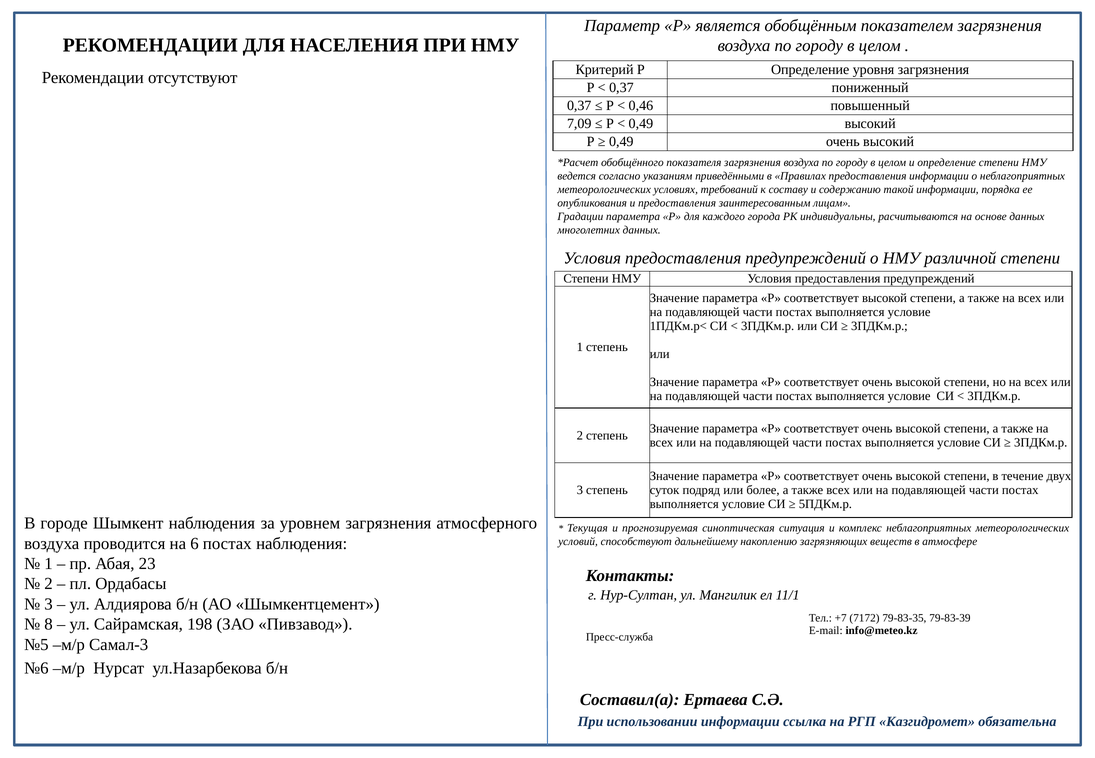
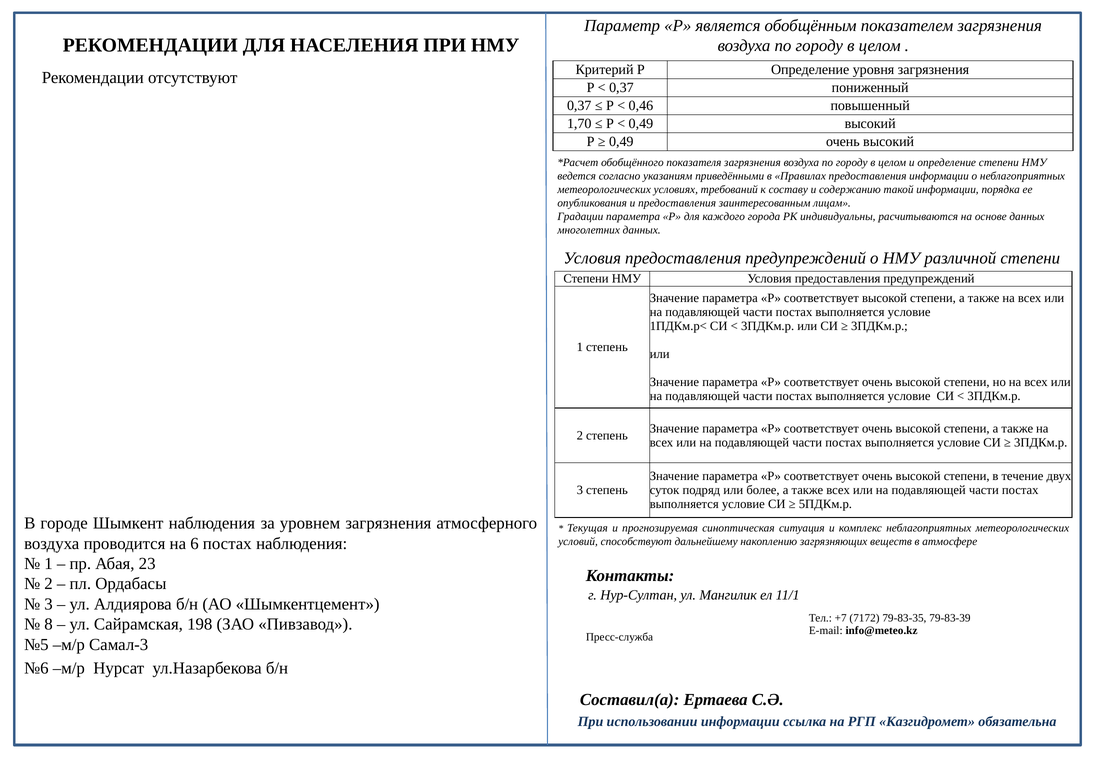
7,09: 7,09 -> 1,70
